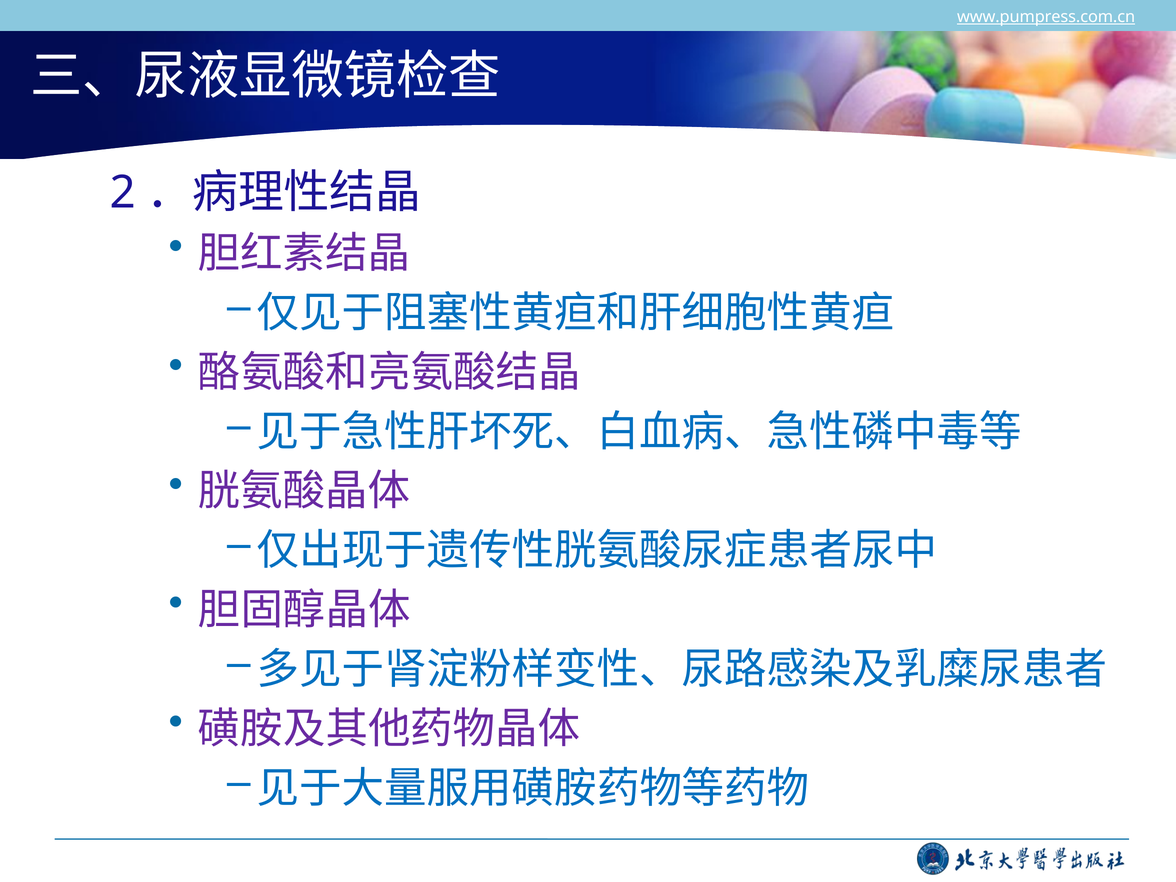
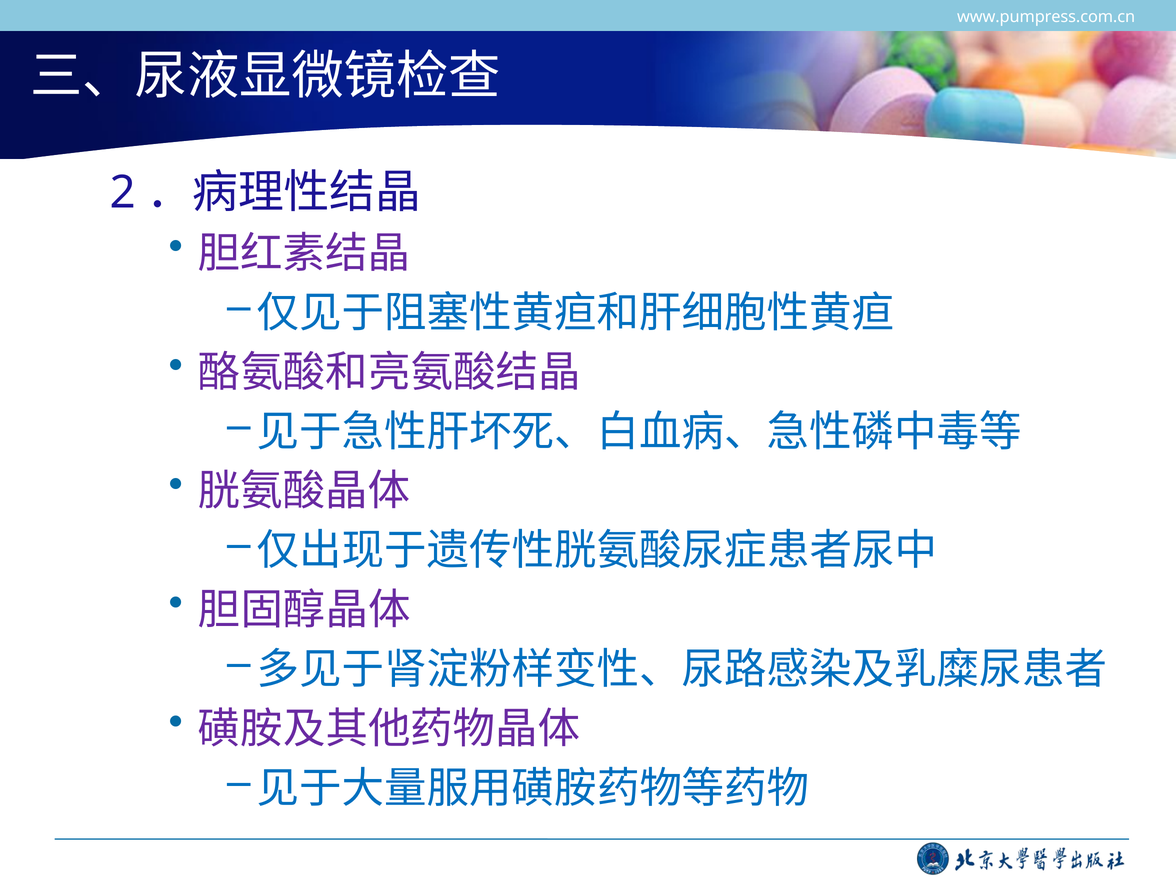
www.pumpress.com.cn underline: present -> none
